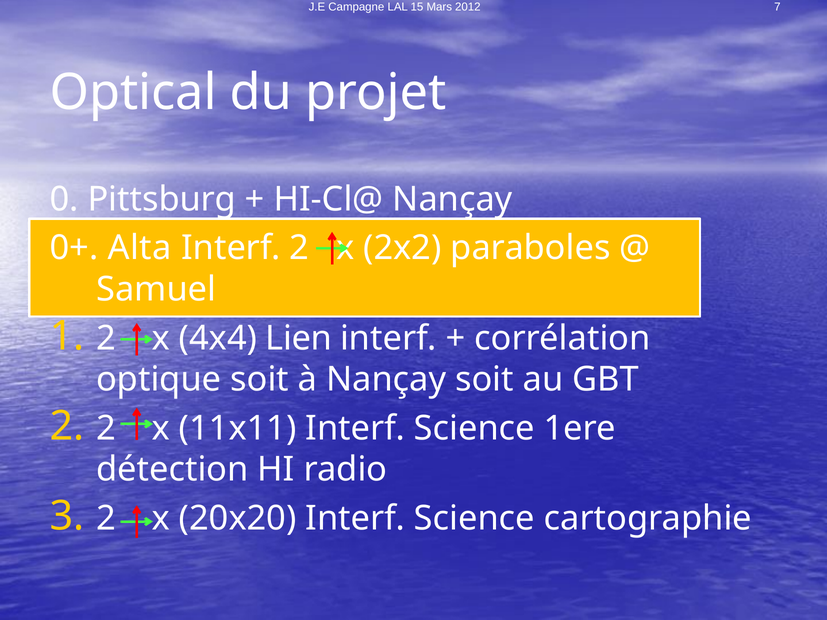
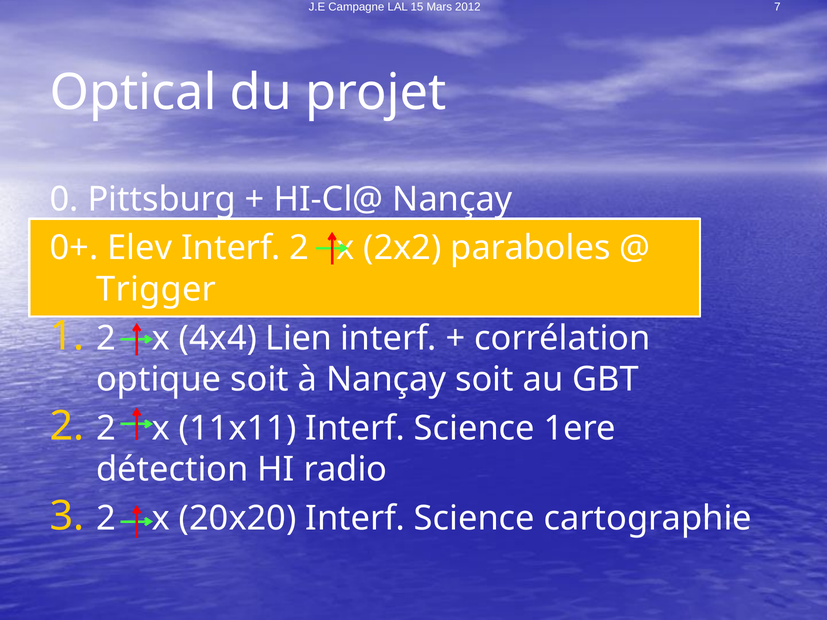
Alta: Alta -> Elev
Samuel: Samuel -> Trigger
